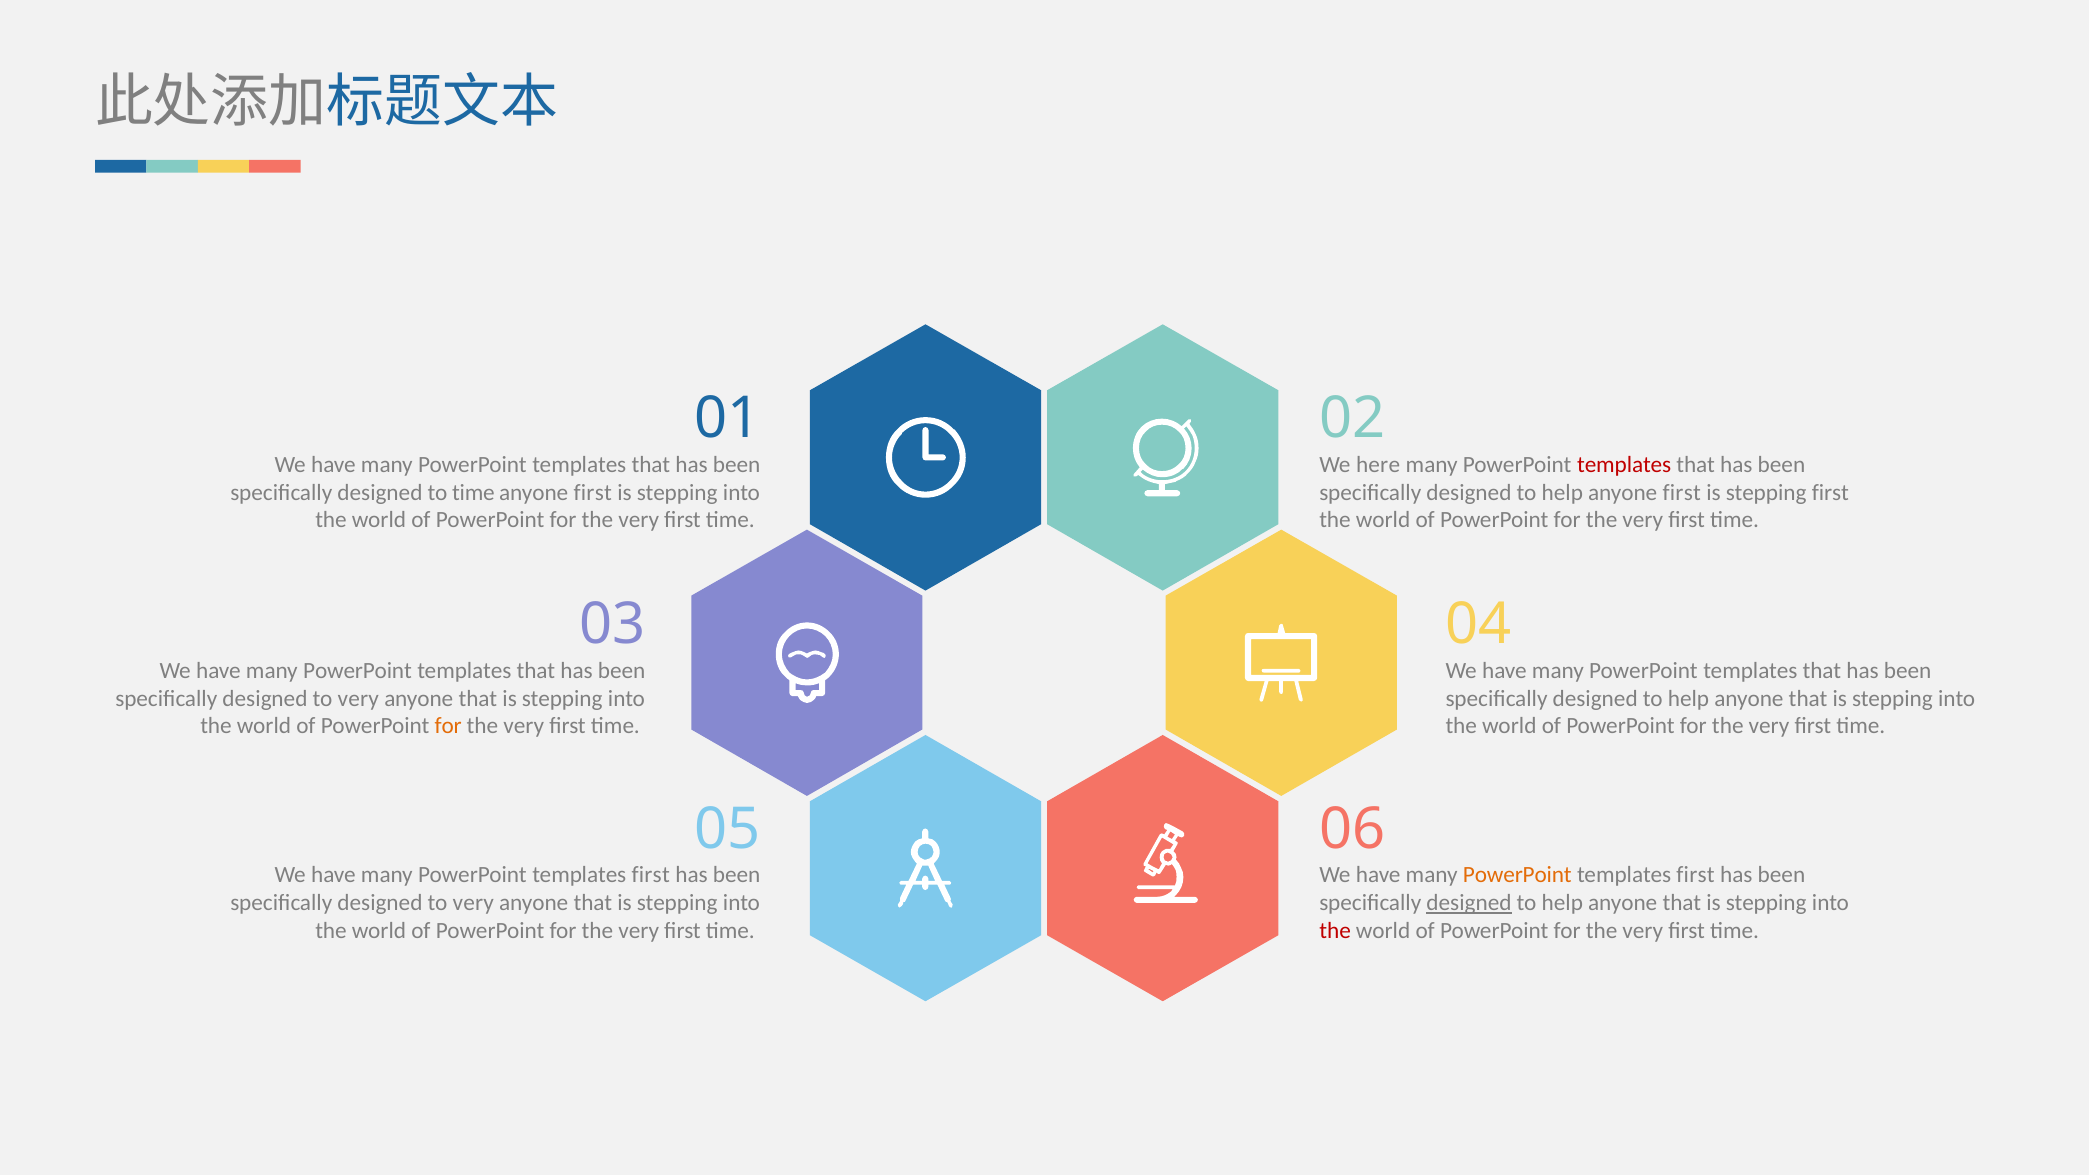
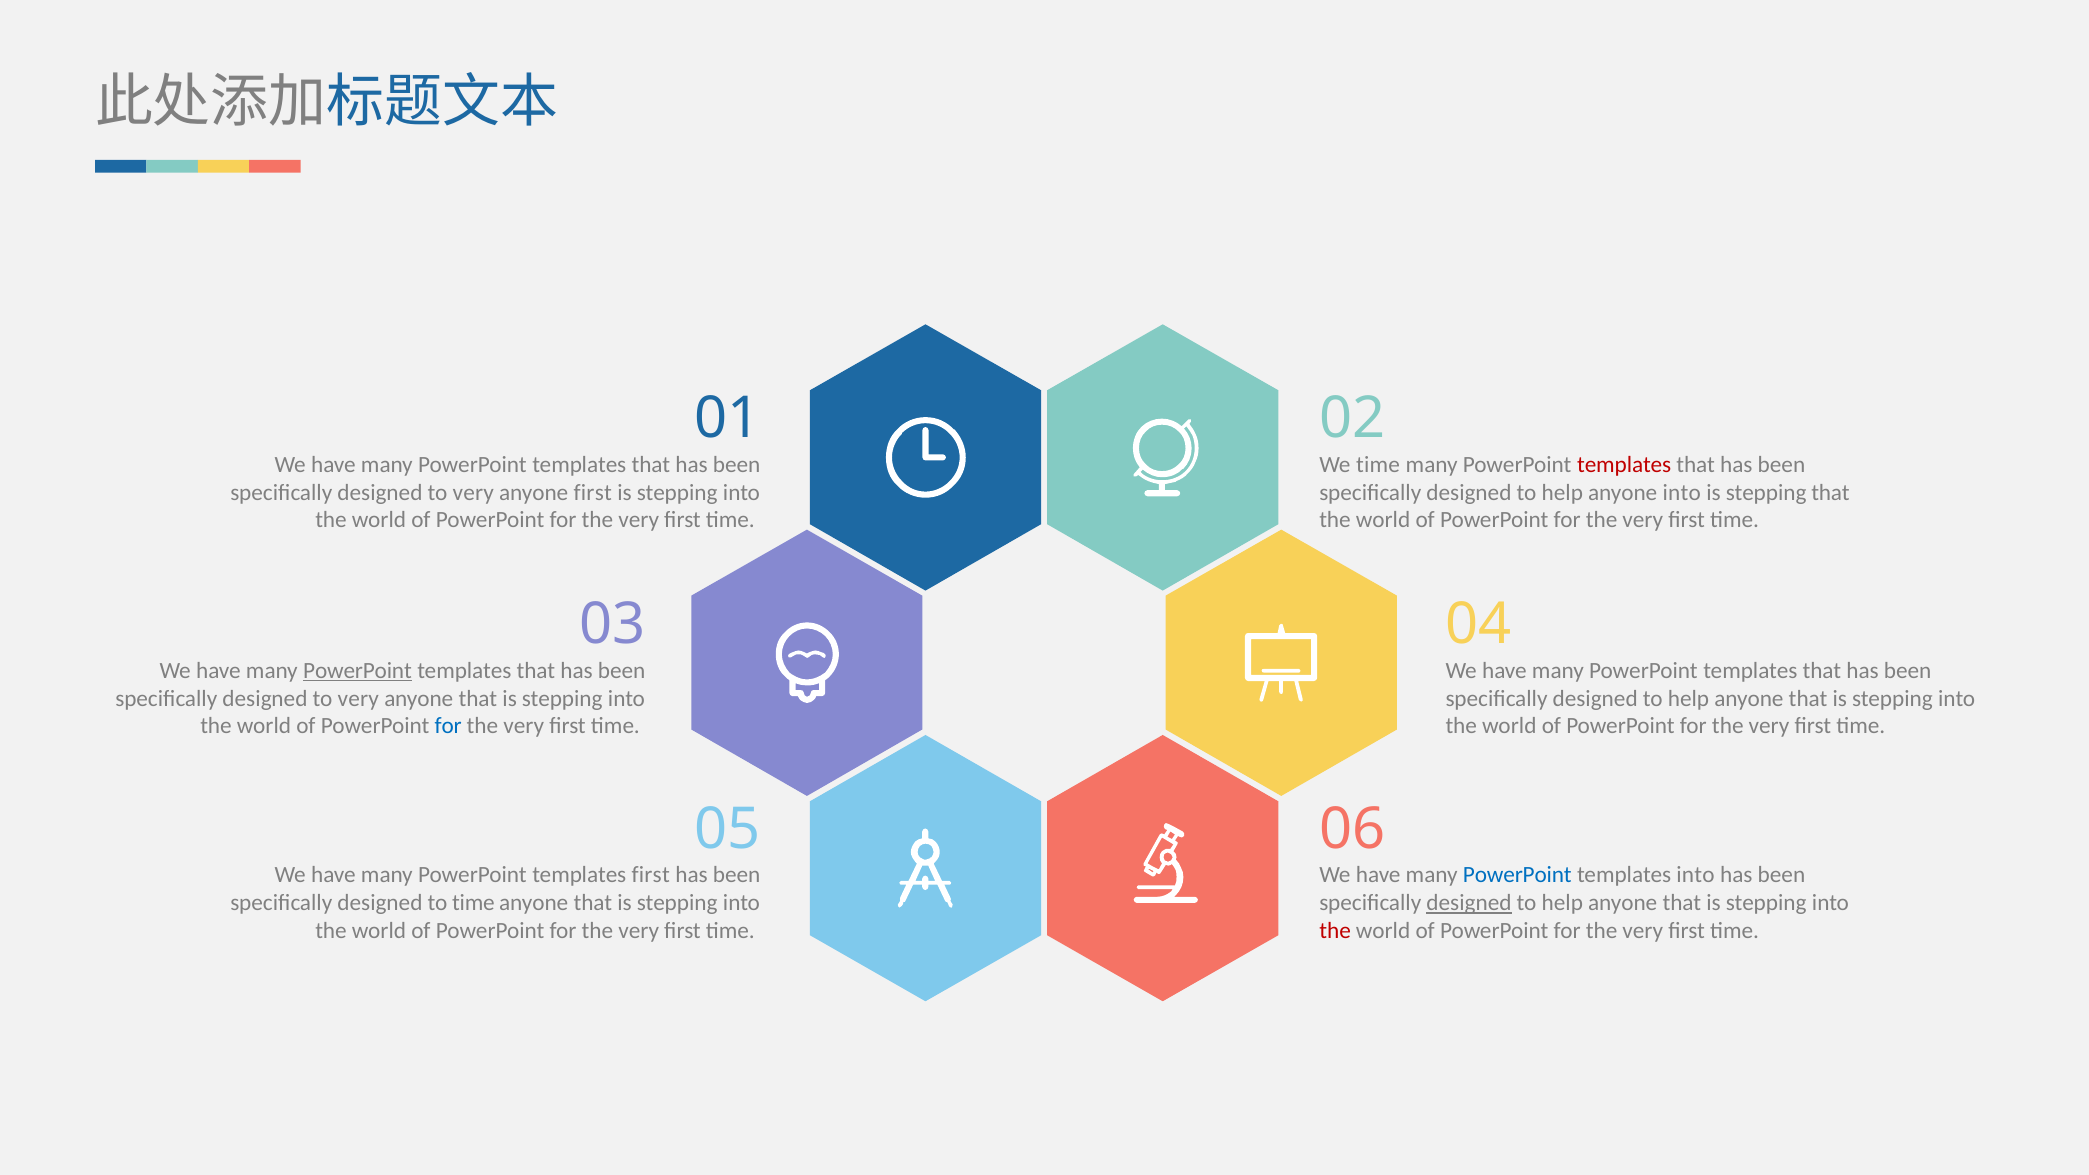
We here: here -> time
time at (473, 492): time -> very
help anyone first: first -> into
stepping first: first -> that
PowerPoint at (357, 671) underline: none -> present
for at (448, 726) colour: orange -> blue
PowerPoint at (1517, 875) colour: orange -> blue
first at (1696, 875): first -> into
very at (473, 903): very -> time
